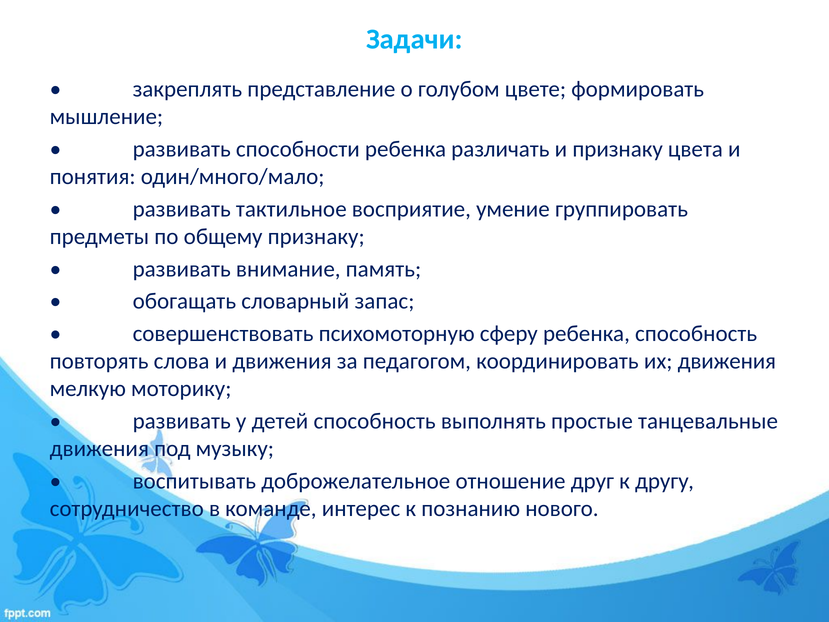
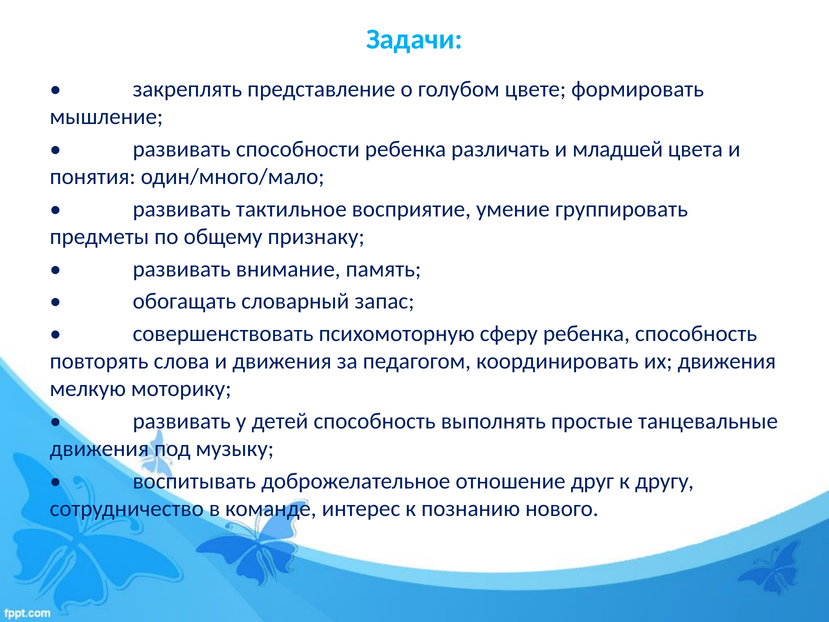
и признаку: признаку -> младшей
